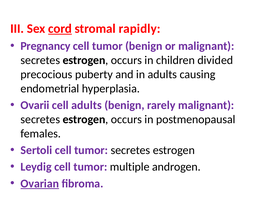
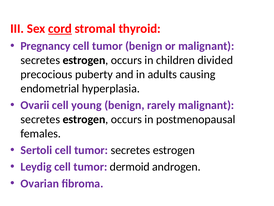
rapidly: rapidly -> thyroid
cell adults: adults -> young
multiple: multiple -> dermoid
Ovarian underline: present -> none
